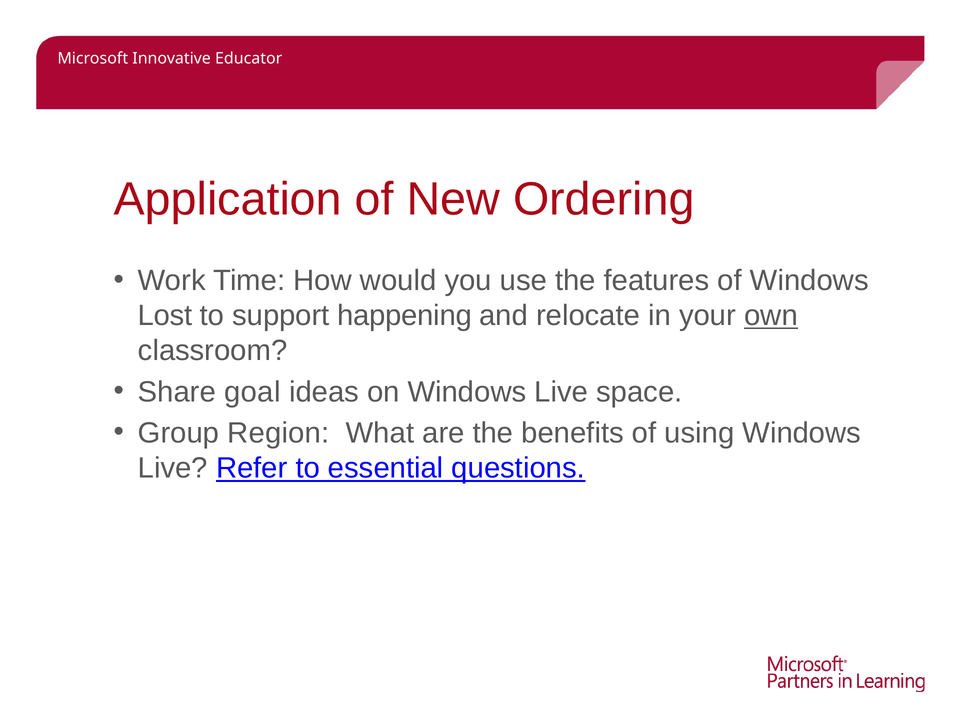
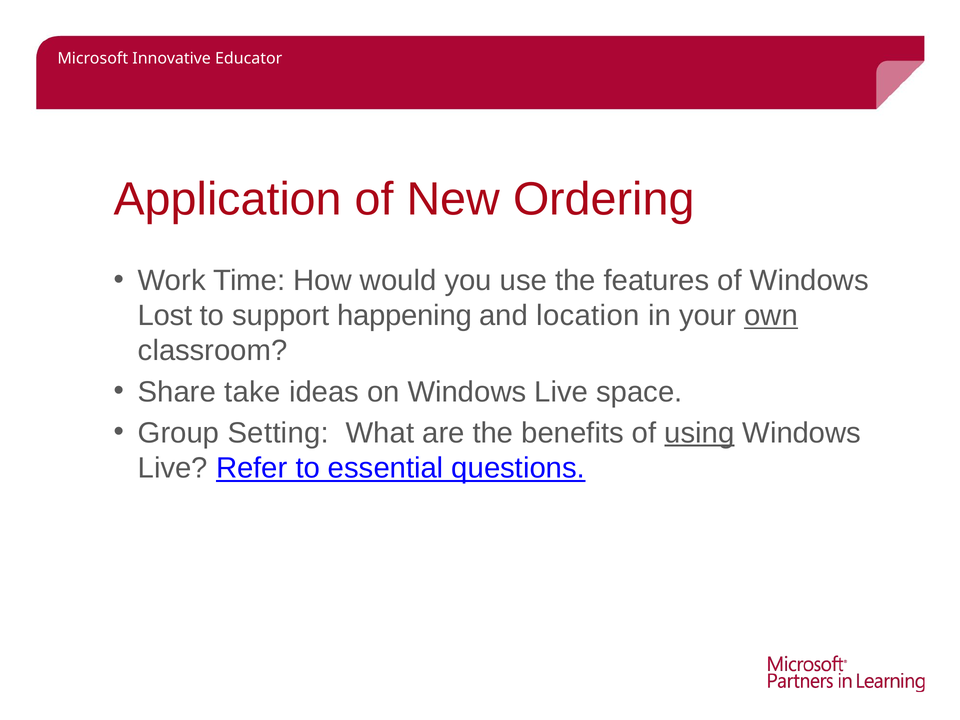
relocate: relocate -> location
goal: goal -> take
Region: Region -> Setting
using underline: none -> present
